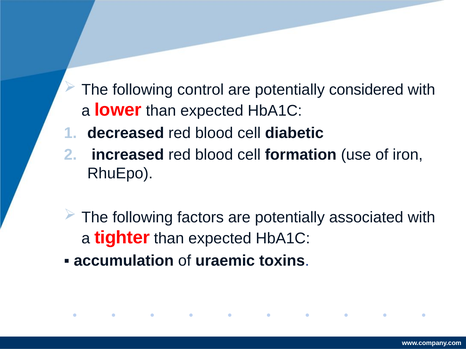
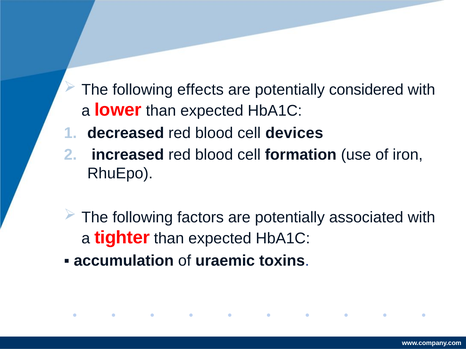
control: control -> effects
diabetic: diabetic -> devices
